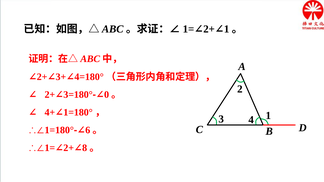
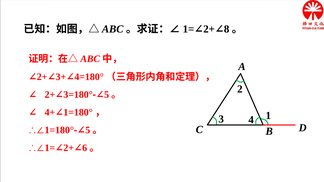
1 at (227, 29): 1 -> 8
0 at (107, 95): 0 -> 5
6 at (88, 130): 6 -> 5
8: 8 -> 6
